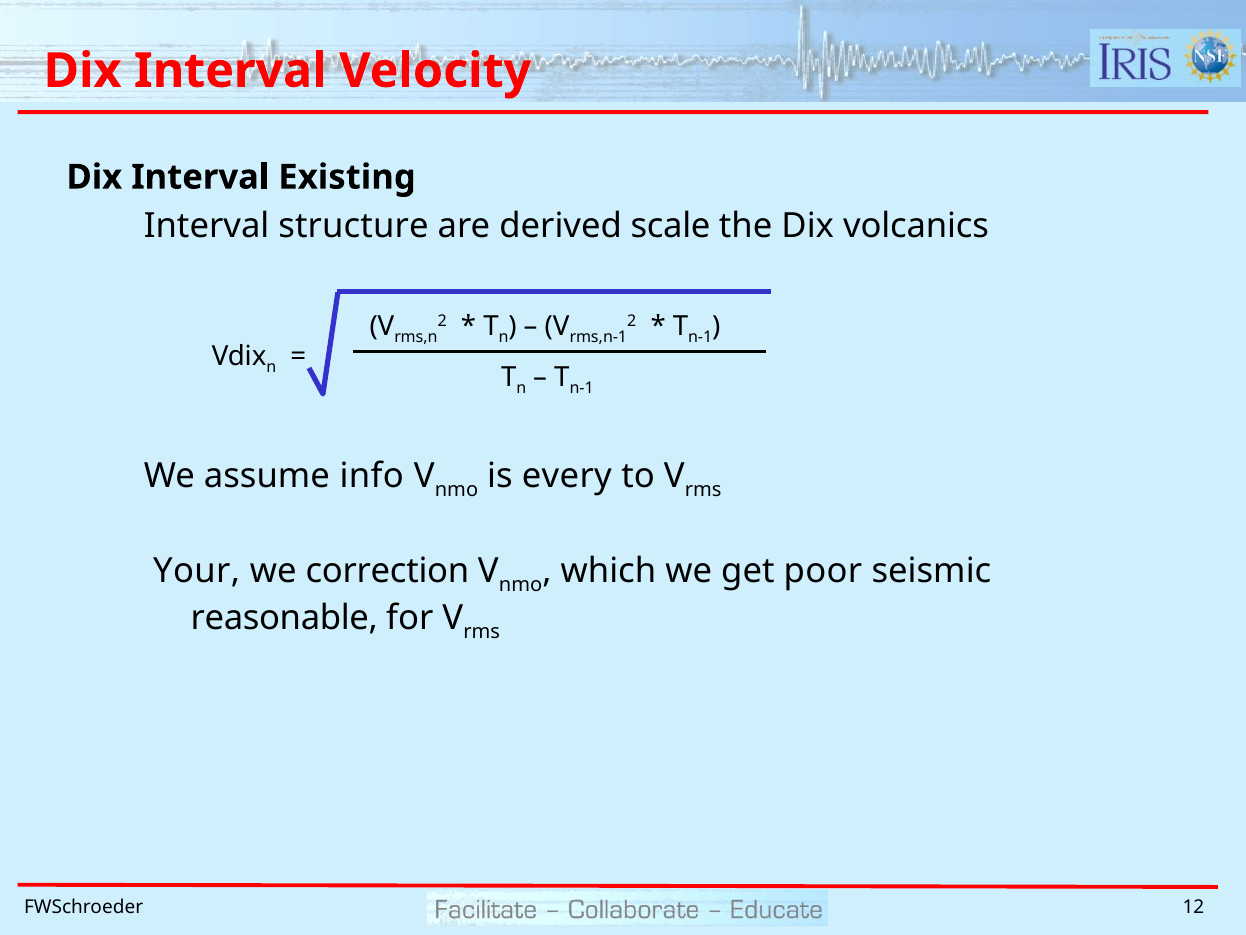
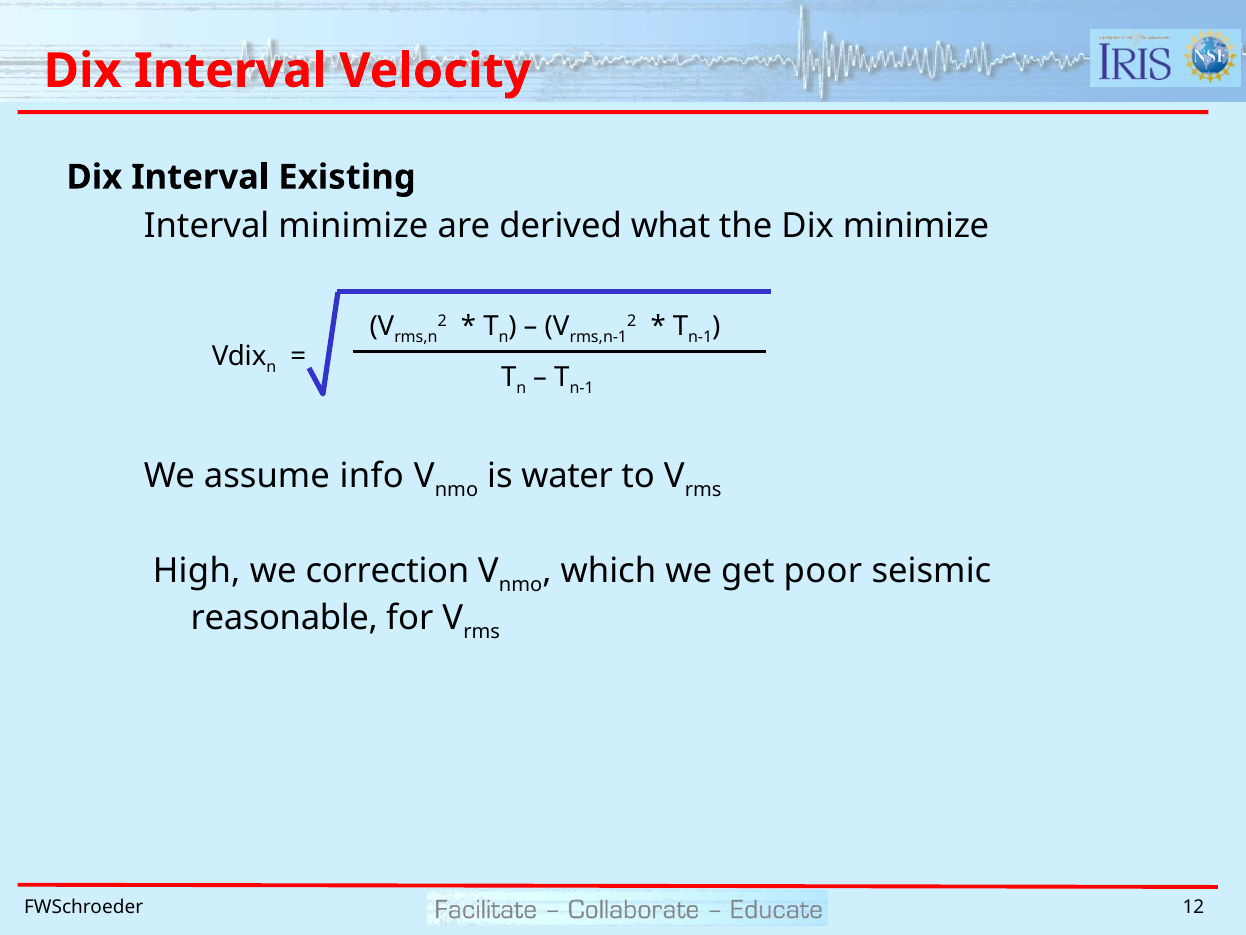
Interval structure: structure -> minimize
scale: scale -> what
Dix volcanics: volcanics -> minimize
every: every -> water
Your: Your -> High
